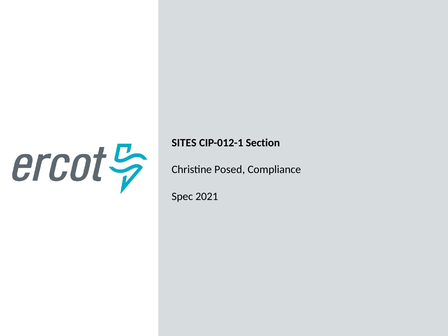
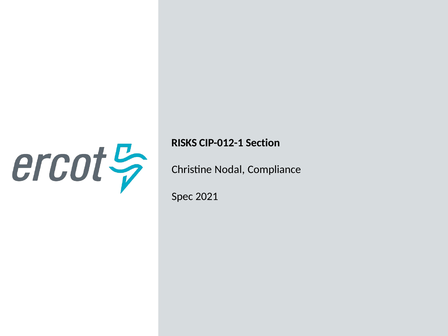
SITES: SITES -> RISKS
Posed: Posed -> Nodal
